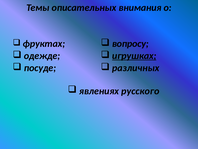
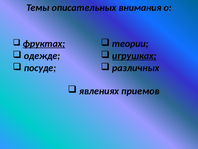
вопросу: вопросу -> теории
фруктах underline: none -> present
русского: русского -> приемов
